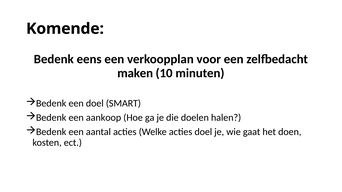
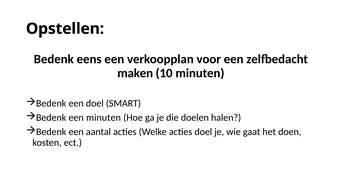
Komende: Komende -> Opstellen
een aankoop: aankoop -> minuten
